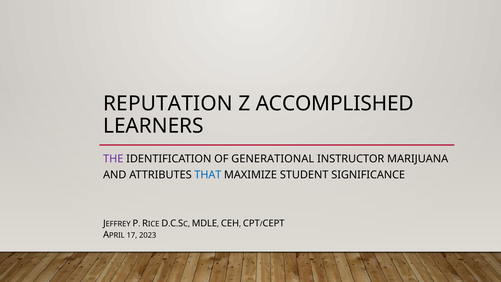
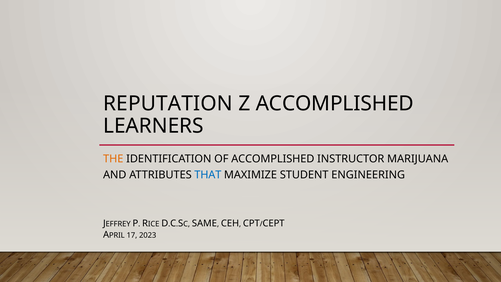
THE colour: purple -> orange
OF GENERATIONAL: GENERATIONAL -> ACCOMPLISHED
SIGNIFICANCE: SIGNIFICANCE -> ENGINEERING
MDLE: MDLE -> SAME
